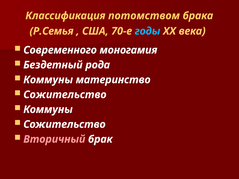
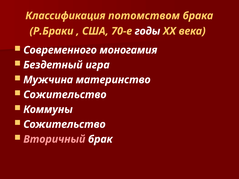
Р.Семья: Р.Семья -> Р.Браки
годы colour: light blue -> white
рода: рода -> игра
Коммуны at (48, 80): Коммуны -> Мужчина
